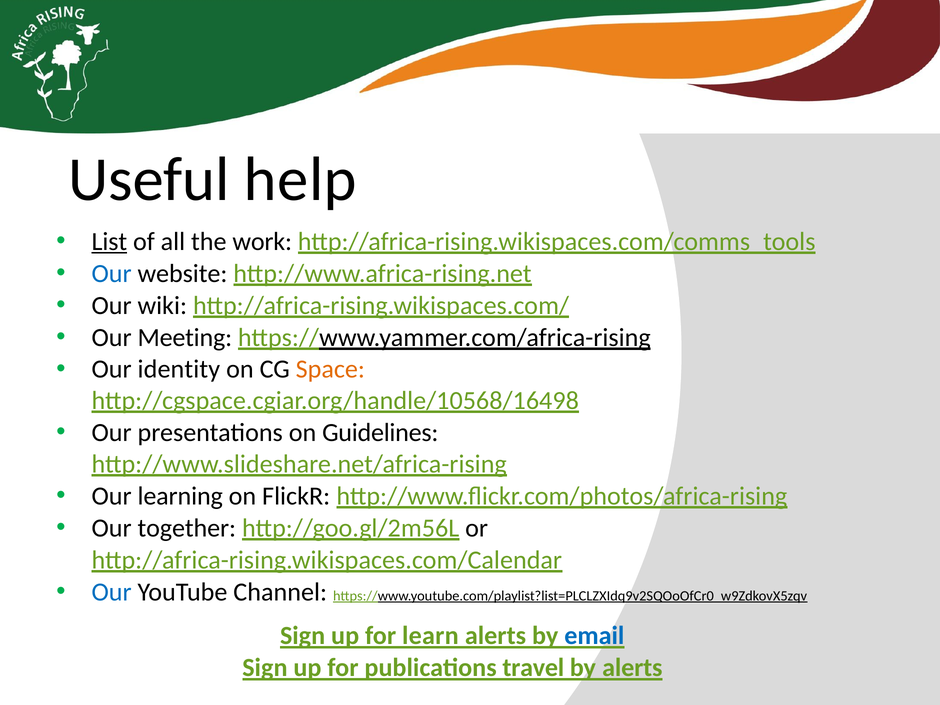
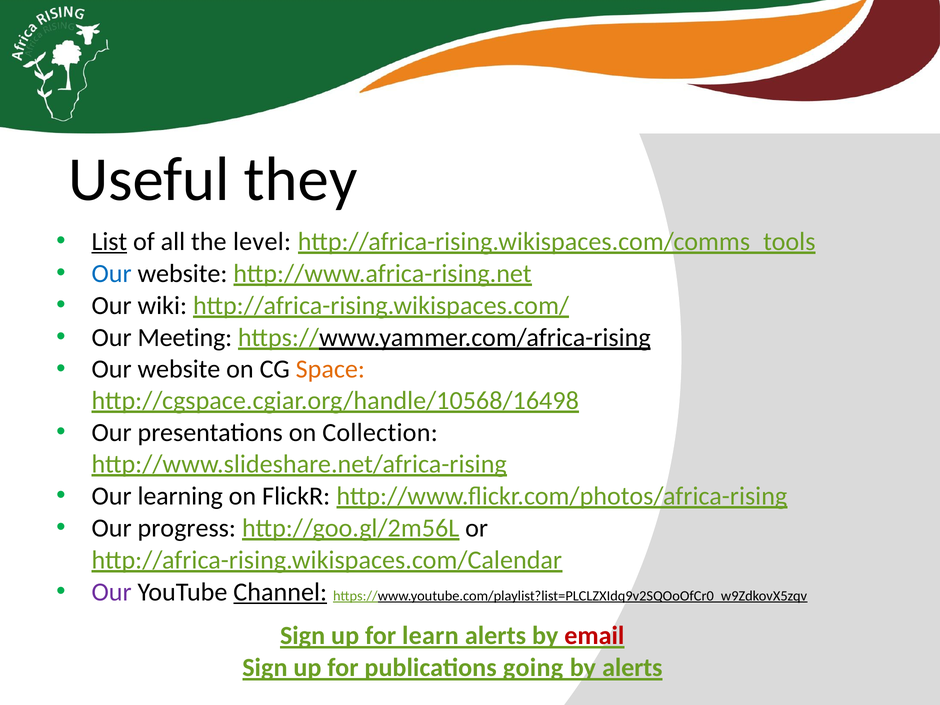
help: help -> they
work: work -> level
identity at (179, 369): identity -> website
Guidelines: Guidelines -> Collection
together: together -> progress
Our at (112, 592) colour: blue -> purple
Channel underline: none -> present
email colour: blue -> red
travel: travel -> going
